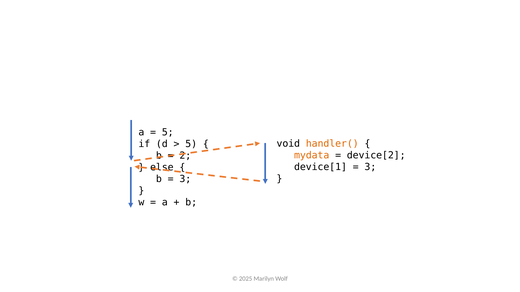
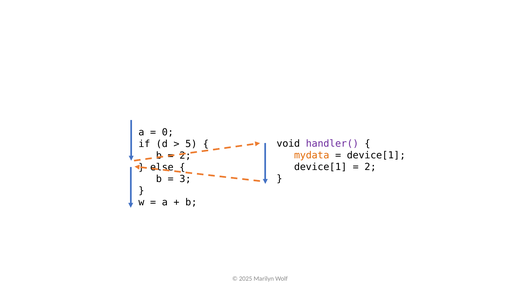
5 at (168, 132): 5 -> 0
handler( colour: orange -> purple
device[2 at (376, 155): device[2 -> device[1
3 at (370, 167): 3 -> 2
